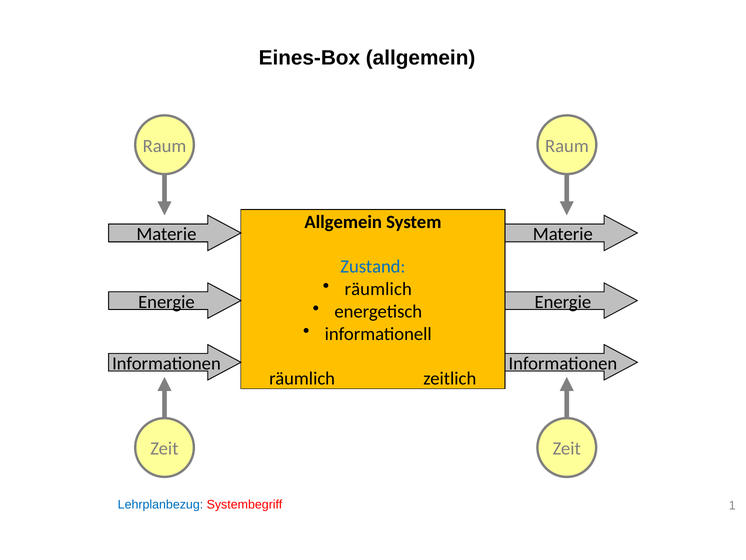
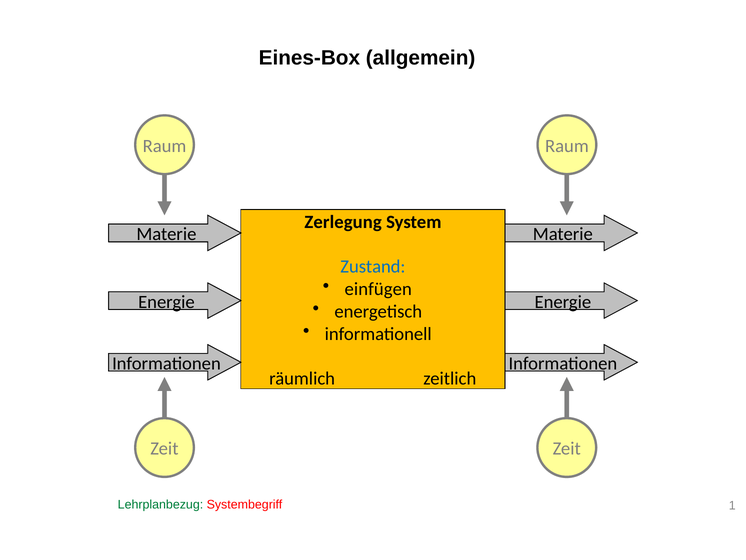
Allgemein at (343, 222): Allgemein -> Zerlegung
räumlich at (378, 289): räumlich -> einfügen
Lehrplanbezug colour: blue -> green
